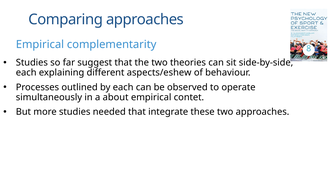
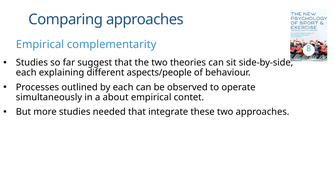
aspects/eshew: aspects/eshew -> aspects/people
